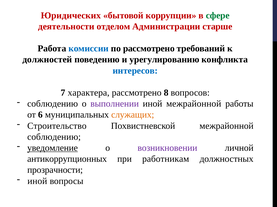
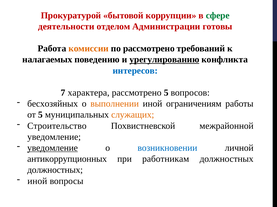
Юридических: Юридических -> Прокуратурой
старше: старше -> готовы
комиссии colour: blue -> orange
должностей: должностей -> налагаемых
урегулированию underline: none -> present
рассмотрено 8: 8 -> 5
соблюдению at (53, 104): соблюдению -> бесхозяйных
выполнении colour: purple -> orange
иной межрайонной: межрайонной -> ограничениям
от 6: 6 -> 5
соблюдению at (54, 137): соблюдению -> уведомление
возникновении colour: purple -> blue
прозрачности at (55, 171): прозрачности -> должностных
